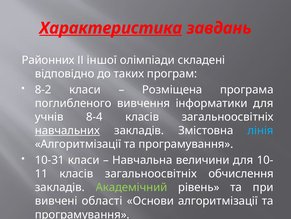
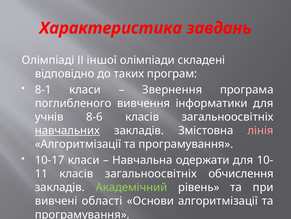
Характеристика underline: present -> none
Районних: Районних -> Олімпіаді
8-2: 8-2 -> 8-1
Розміщена: Розміщена -> Звернення
8-4: 8-4 -> 8-6
лінія colour: light blue -> pink
10-31: 10-31 -> 10-17
величини: величини -> одержати
